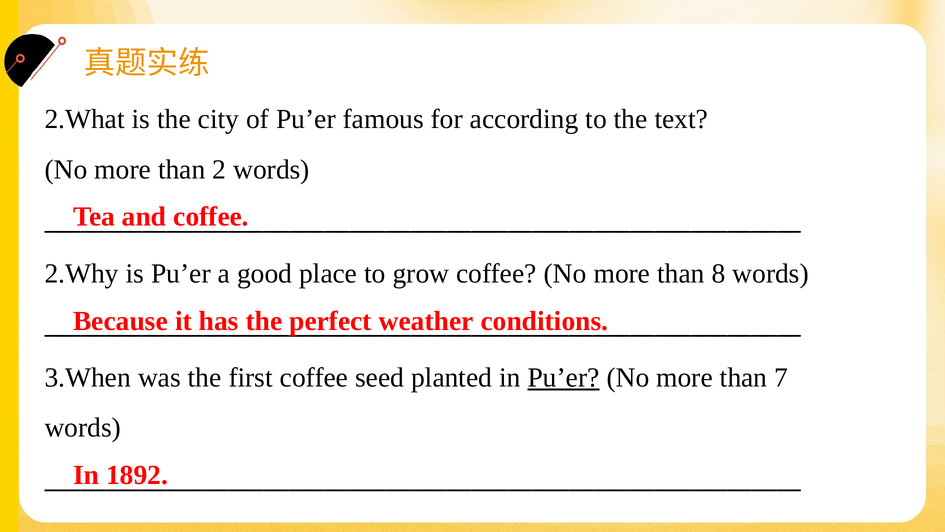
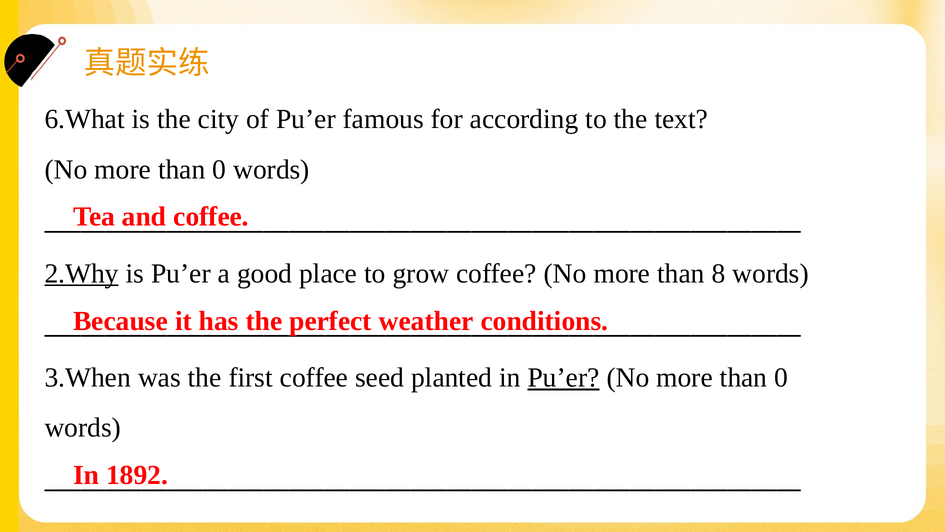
2.What: 2.What -> 6.What
2 at (219, 169): 2 -> 0
2.Why underline: none -> present
7 at (781, 377): 7 -> 0
